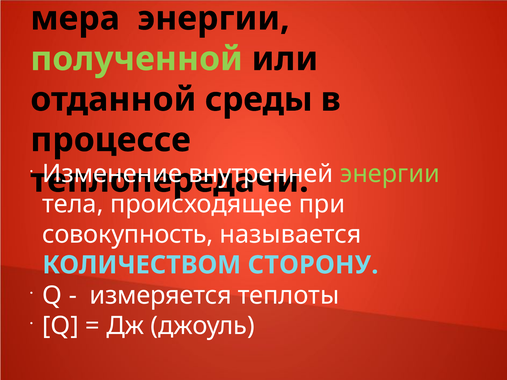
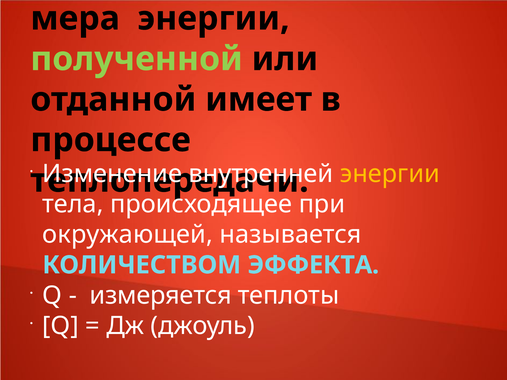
среды: среды -> имеет
энергии at (390, 174) colour: light green -> yellow
совокупность: совокупность -> окружающей
СТОРОНУ: СТОРОНУ -> ЭФФЕКТА
